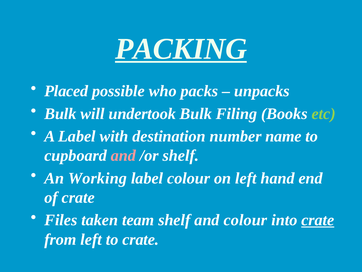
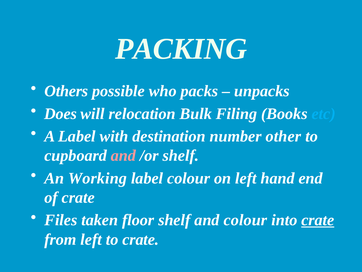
PACKING underline: present -> none
Placed: Placed -> Others
Bulk at (60, 113): Bulk -> Does
undertook: undertook -> relocation
etc colour: light green -> light blue
name: name -> other
team: team -> floor
